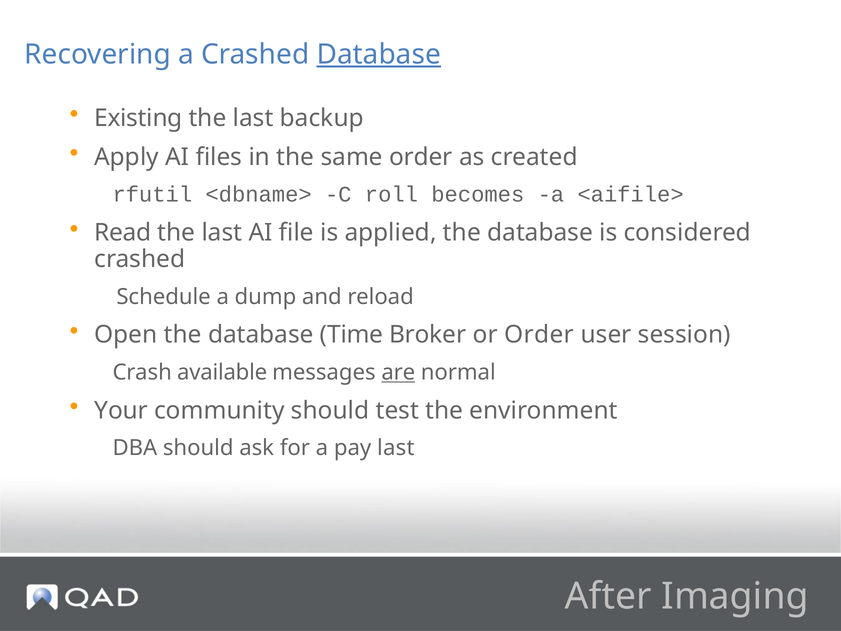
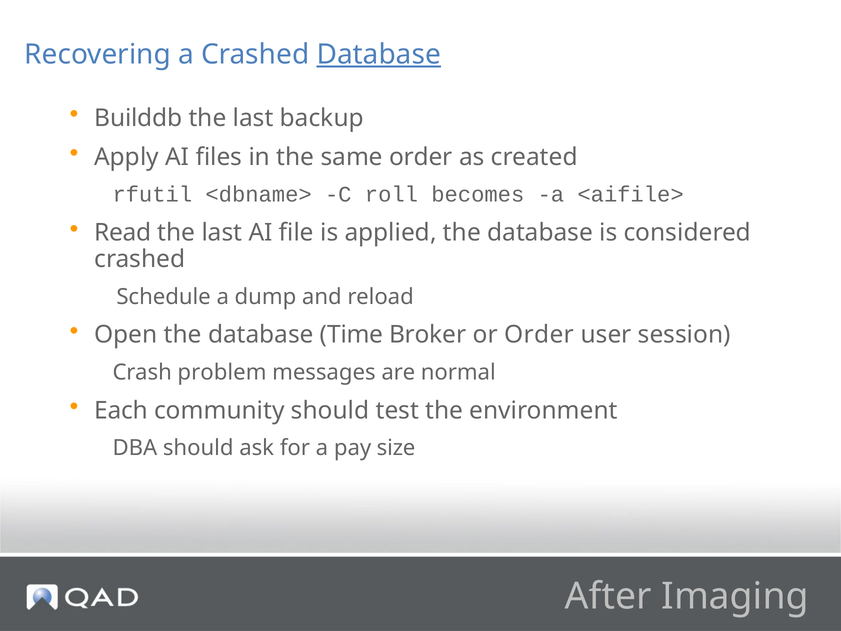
Existing: Existing -> Builddb
available: available -> problem
are underline: present -> none
Your: Your -> Each
pay last: last -> size
